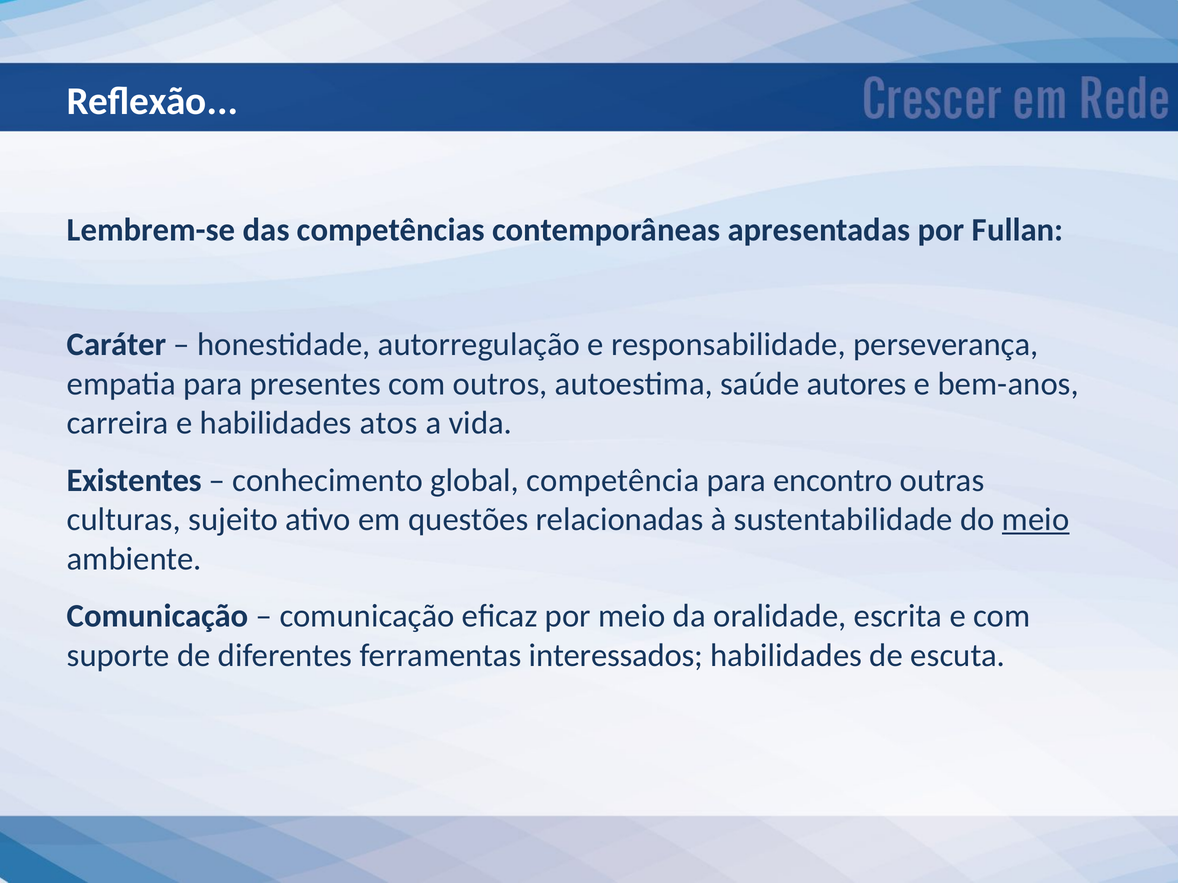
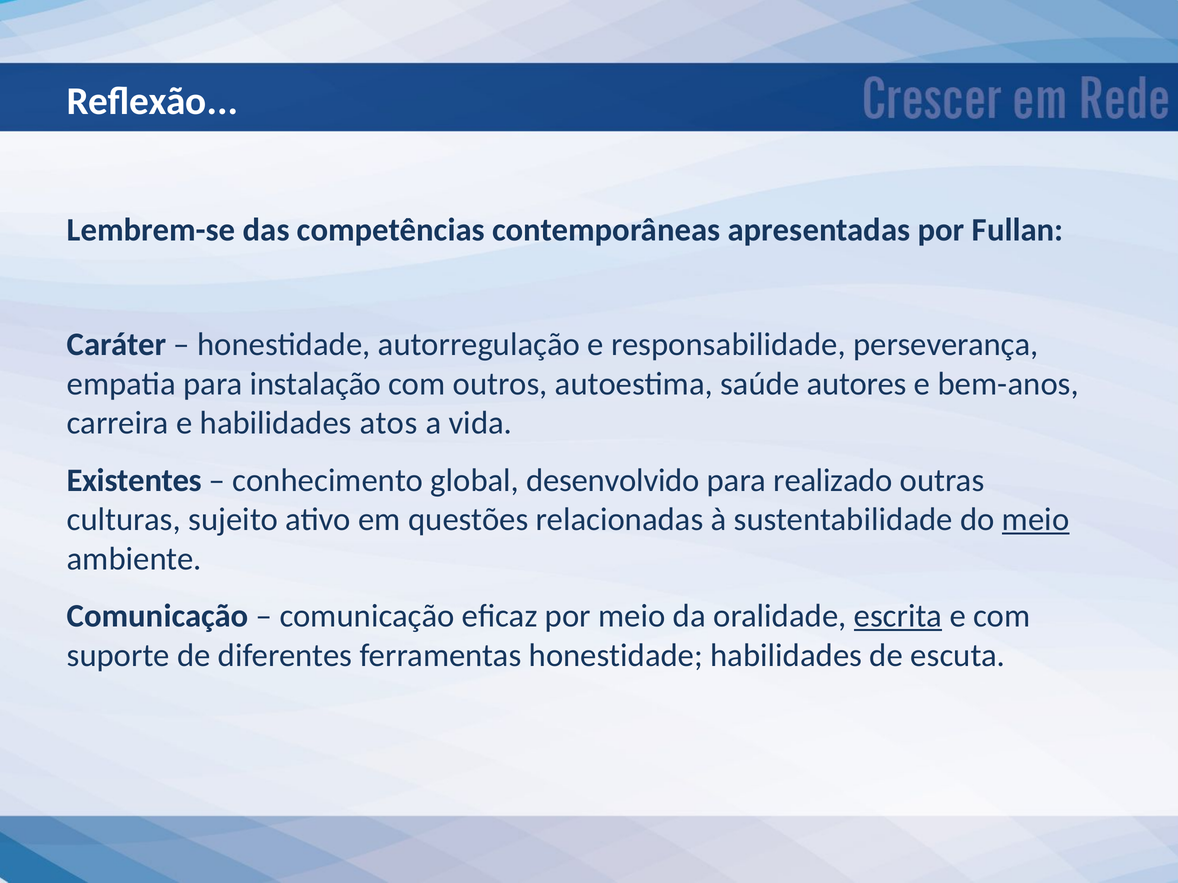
presentes: presentes -> instalação
competência: competência -> desenvolvido
encontro: encontro -> realizado
escrita underline: none -> present
ferramentas interessados: interessados -> honestidade
